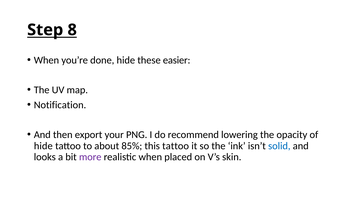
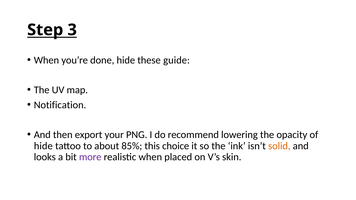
8: 8 -> 3
easier: easier -> guide
this tattoo: tattoo -> choice
solid colour: blue -> orange
